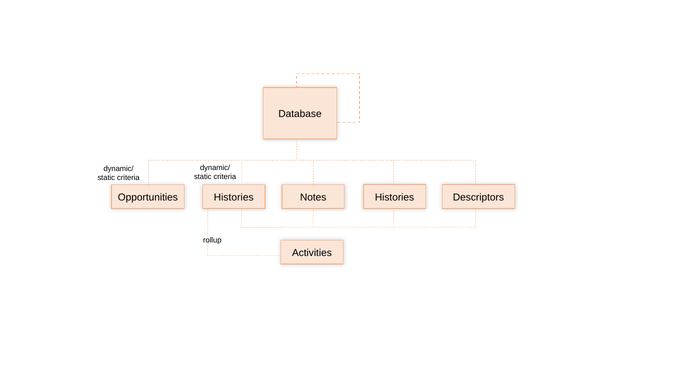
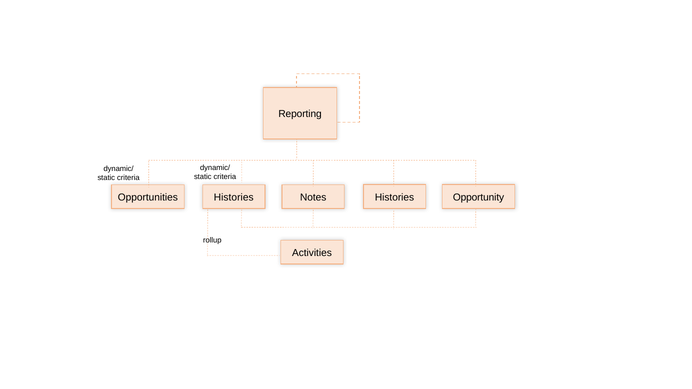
Database: Database -> Reporting
Descriptors: Descriptors -> Opportunity
